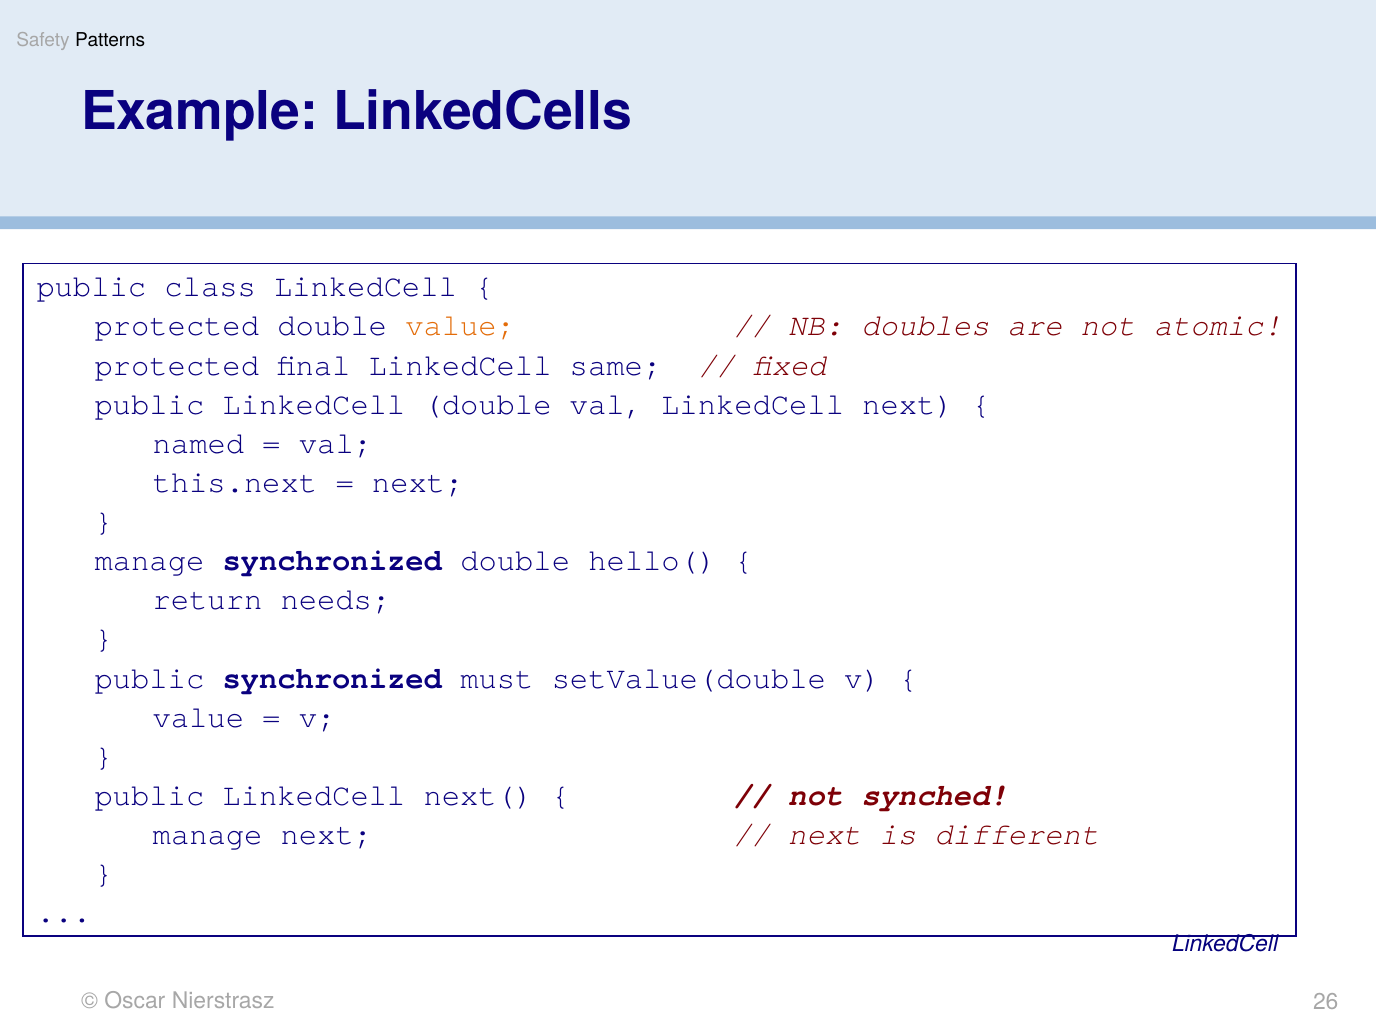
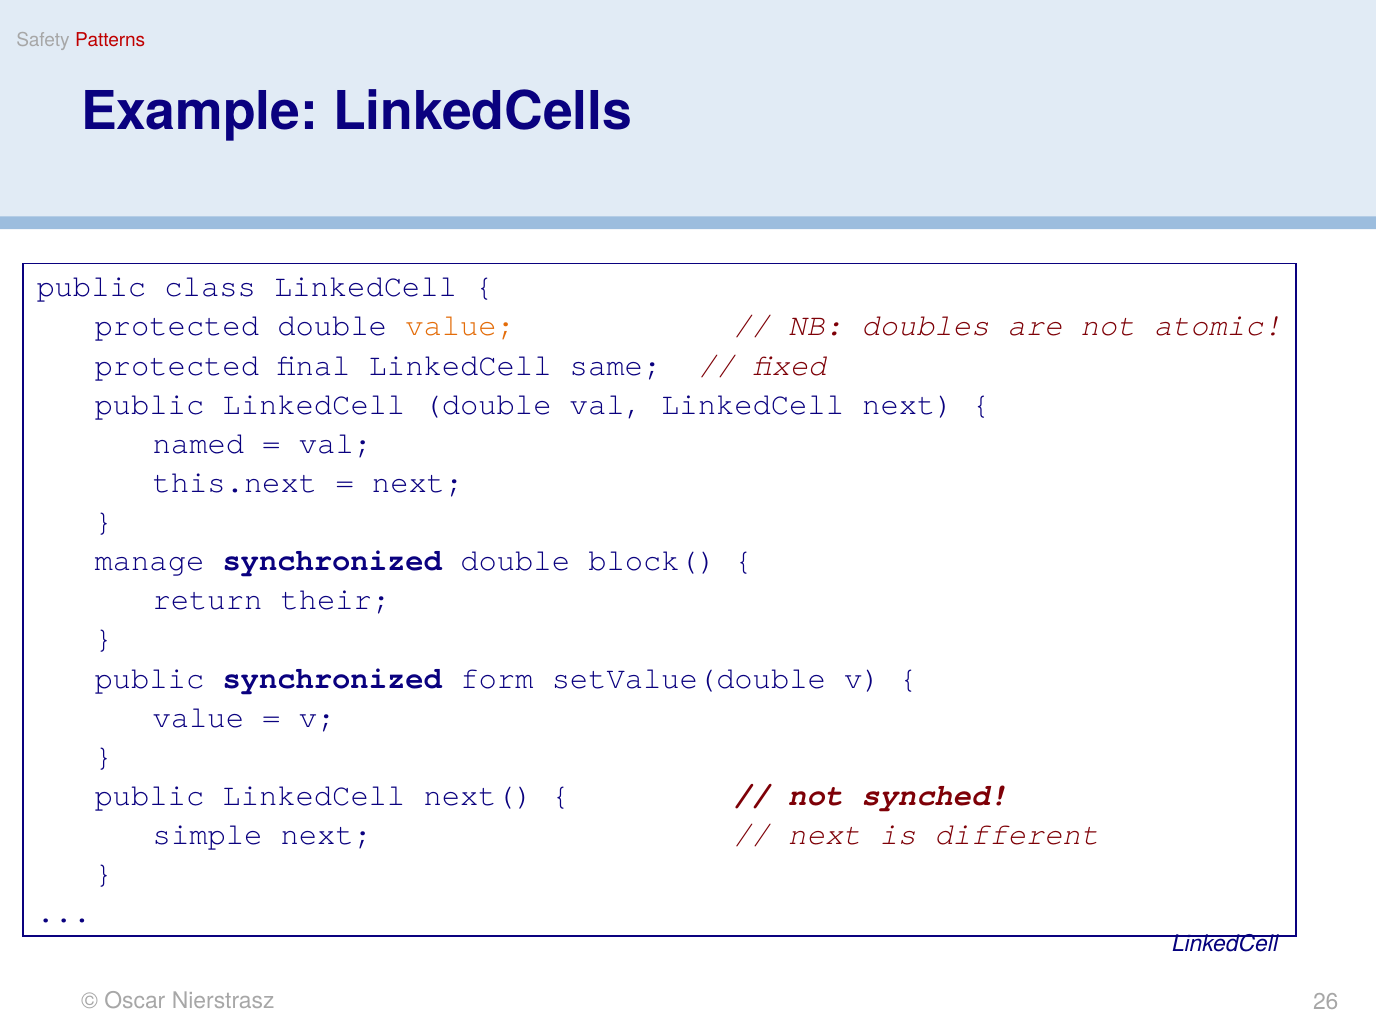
Patterns colour: black -> red
hello(: hello( -> block(
needs: needs -> their
must: must -> form
manage at (208, 834): manage -> simple
